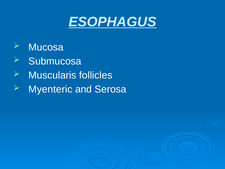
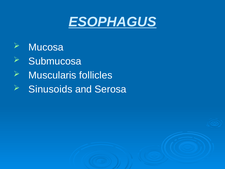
Myenteric: Myenteric -> Sinusoids
